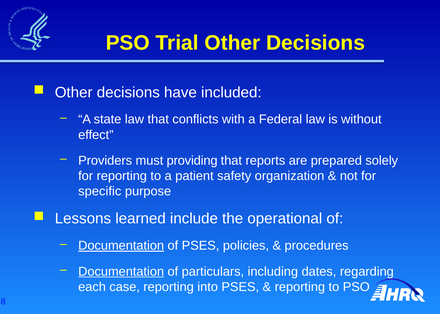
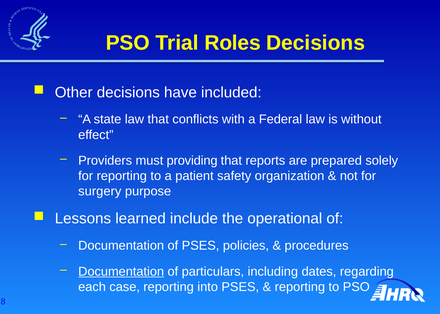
Trial Other: Other -> Roles
specific: specific -> surgery
Documentation at (121, 246) underline: present -> none
